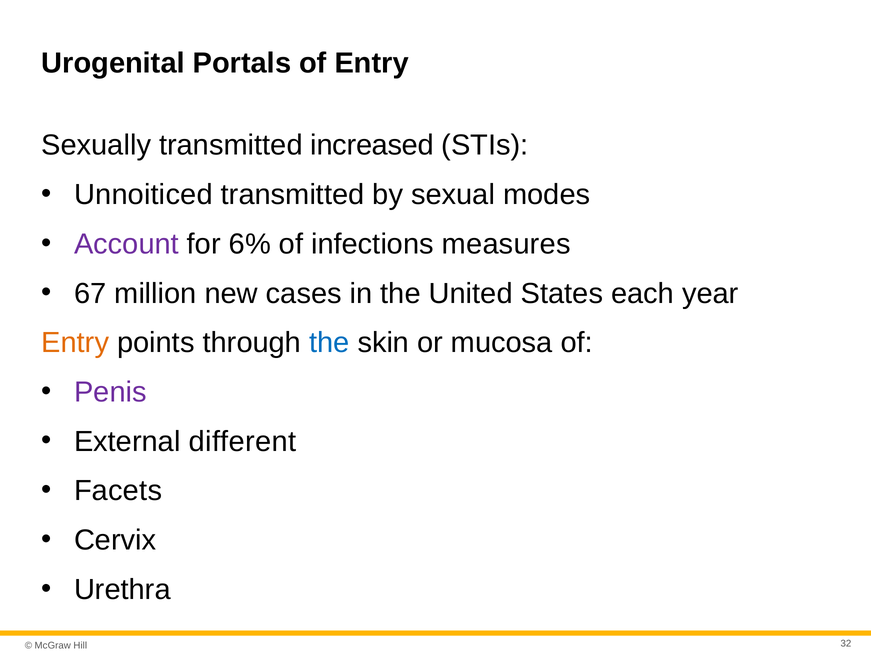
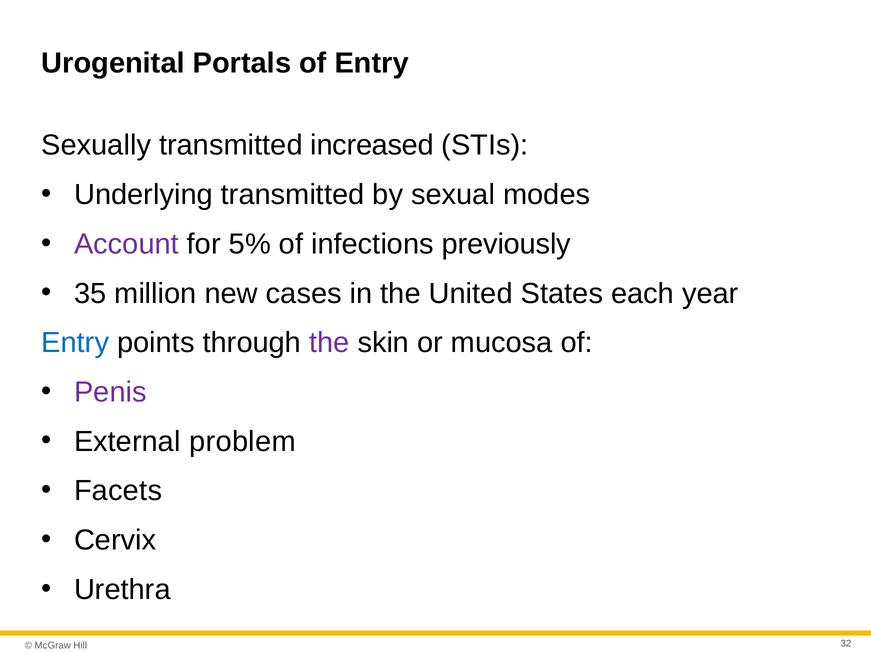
Unnoiticed: Unnoiticed -> Underlying
6%: 6% -> 5%
measures: measures -> previously
67: 67 -> 35
Entry at (75, 343) colour: orange -> blue
the at (329, 343) colour: blue -> purple
different: different -> problem
